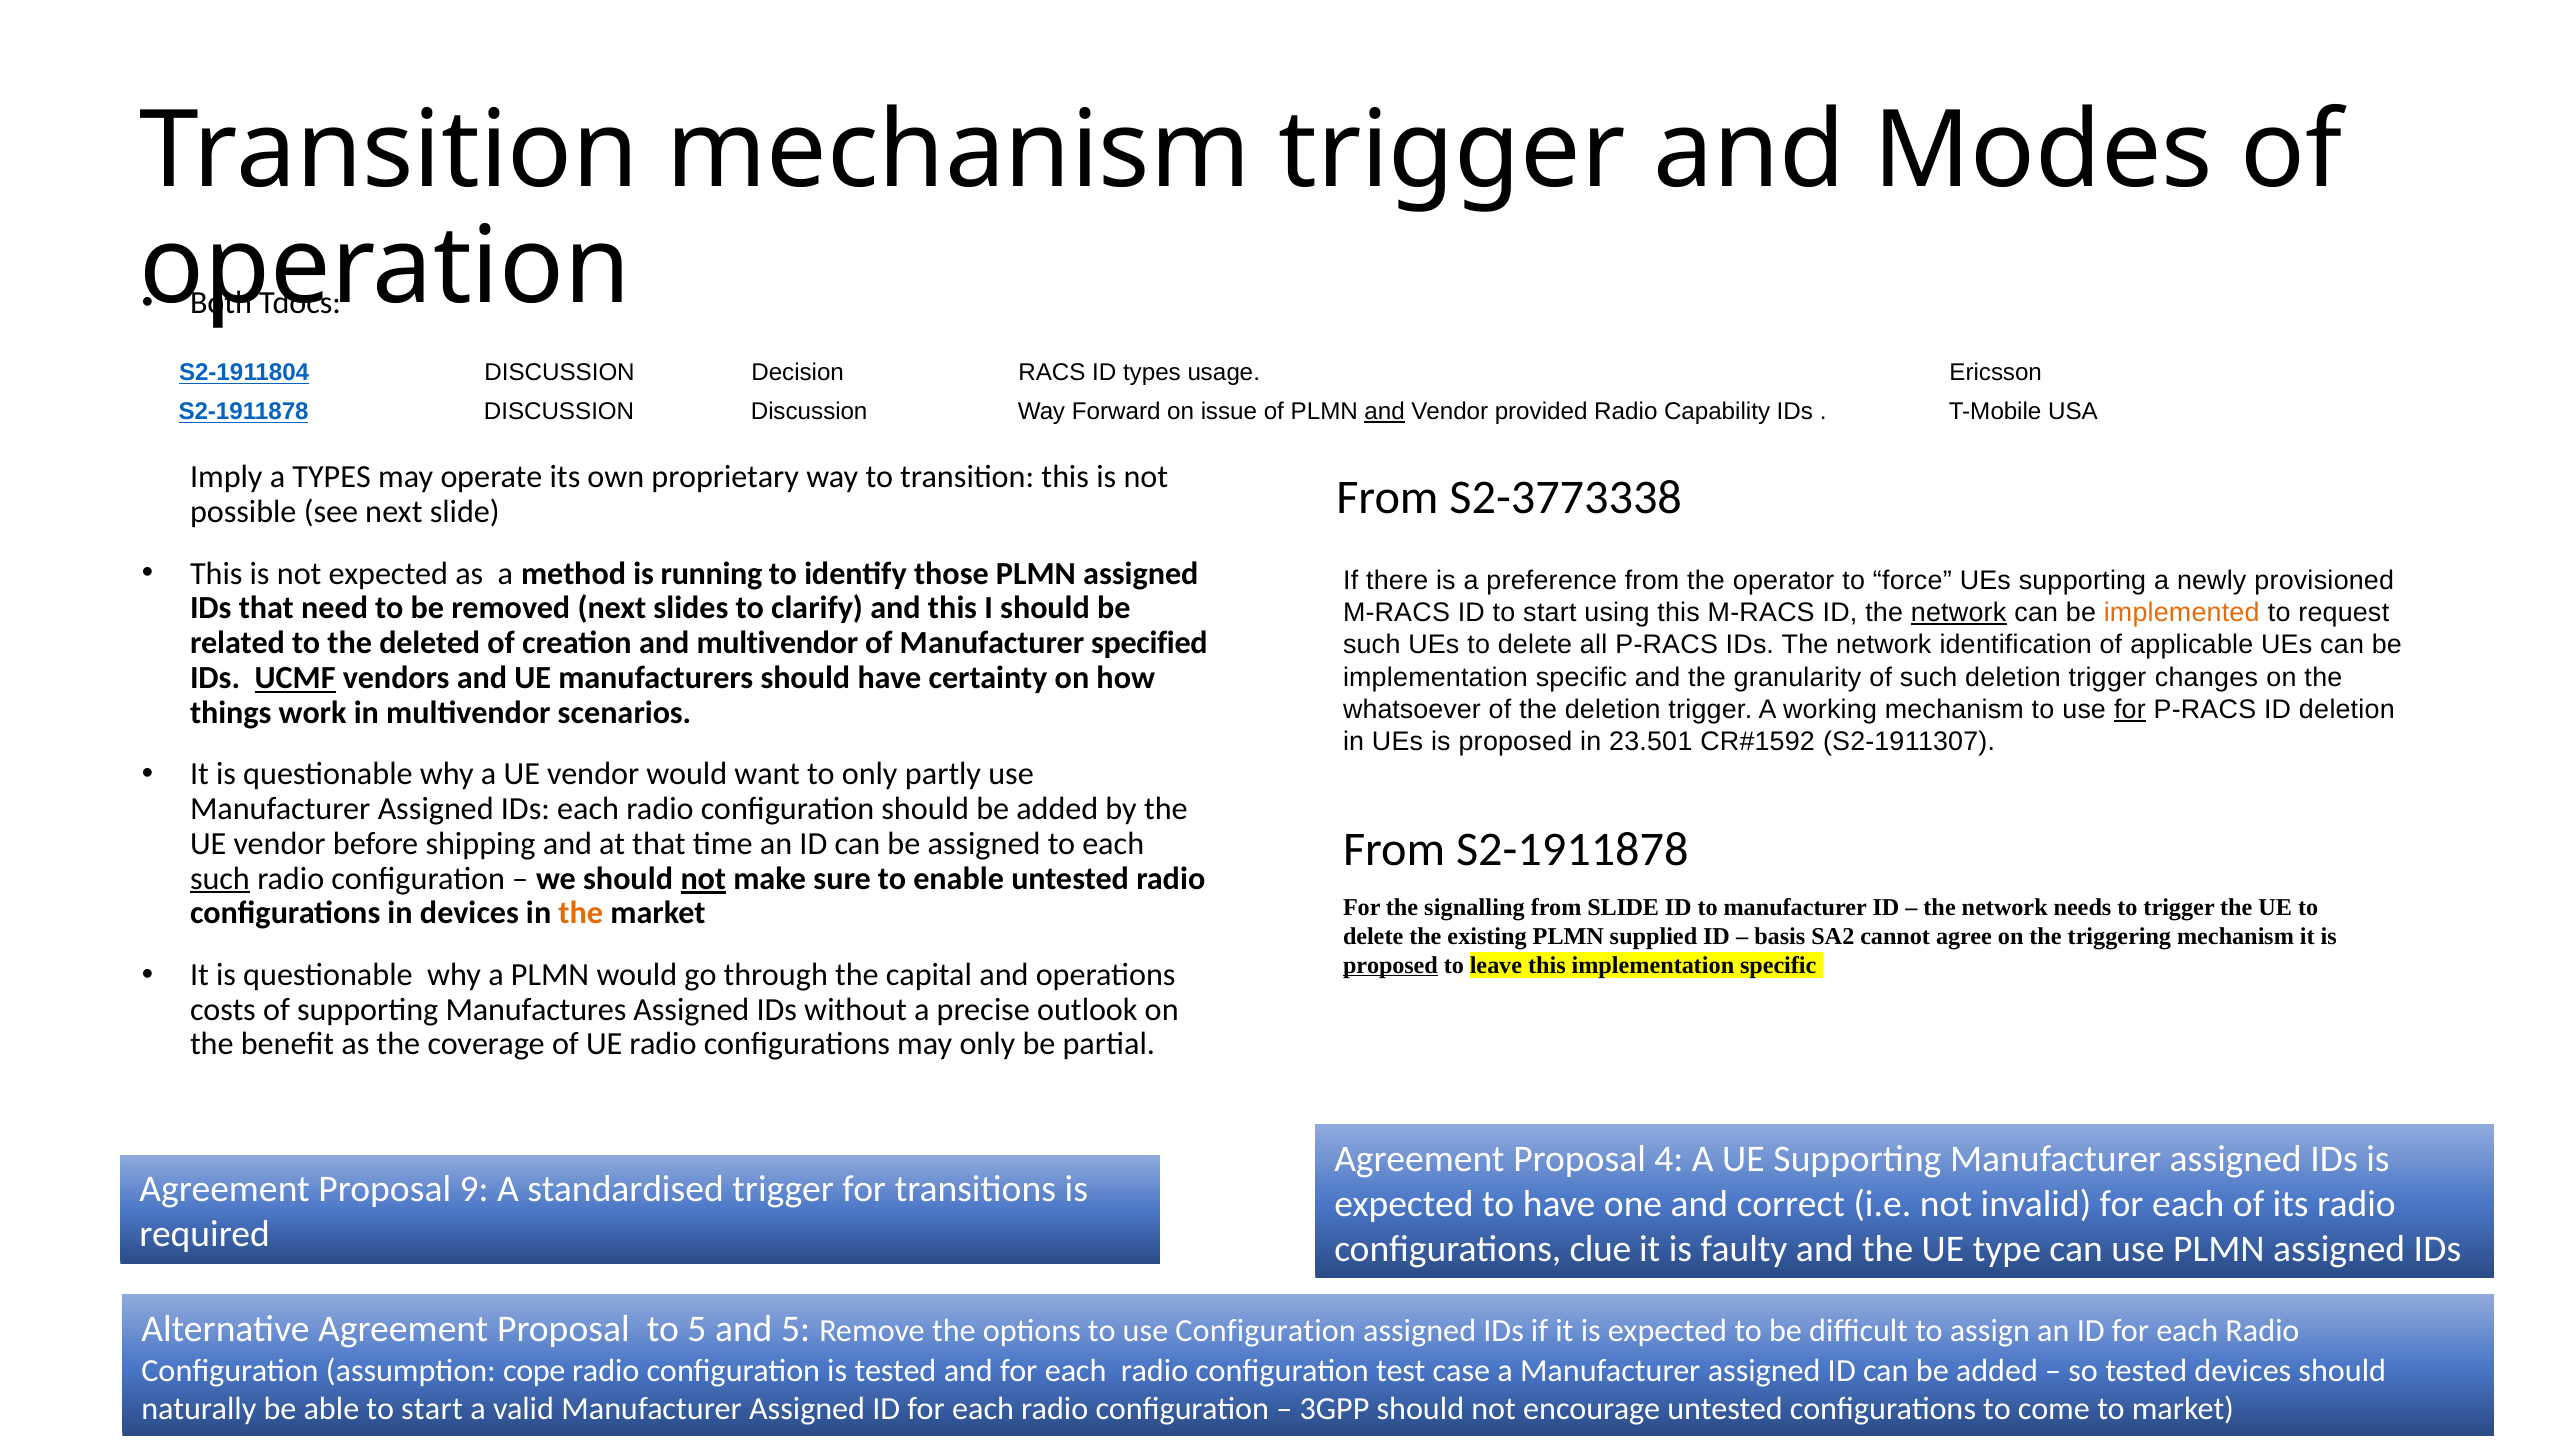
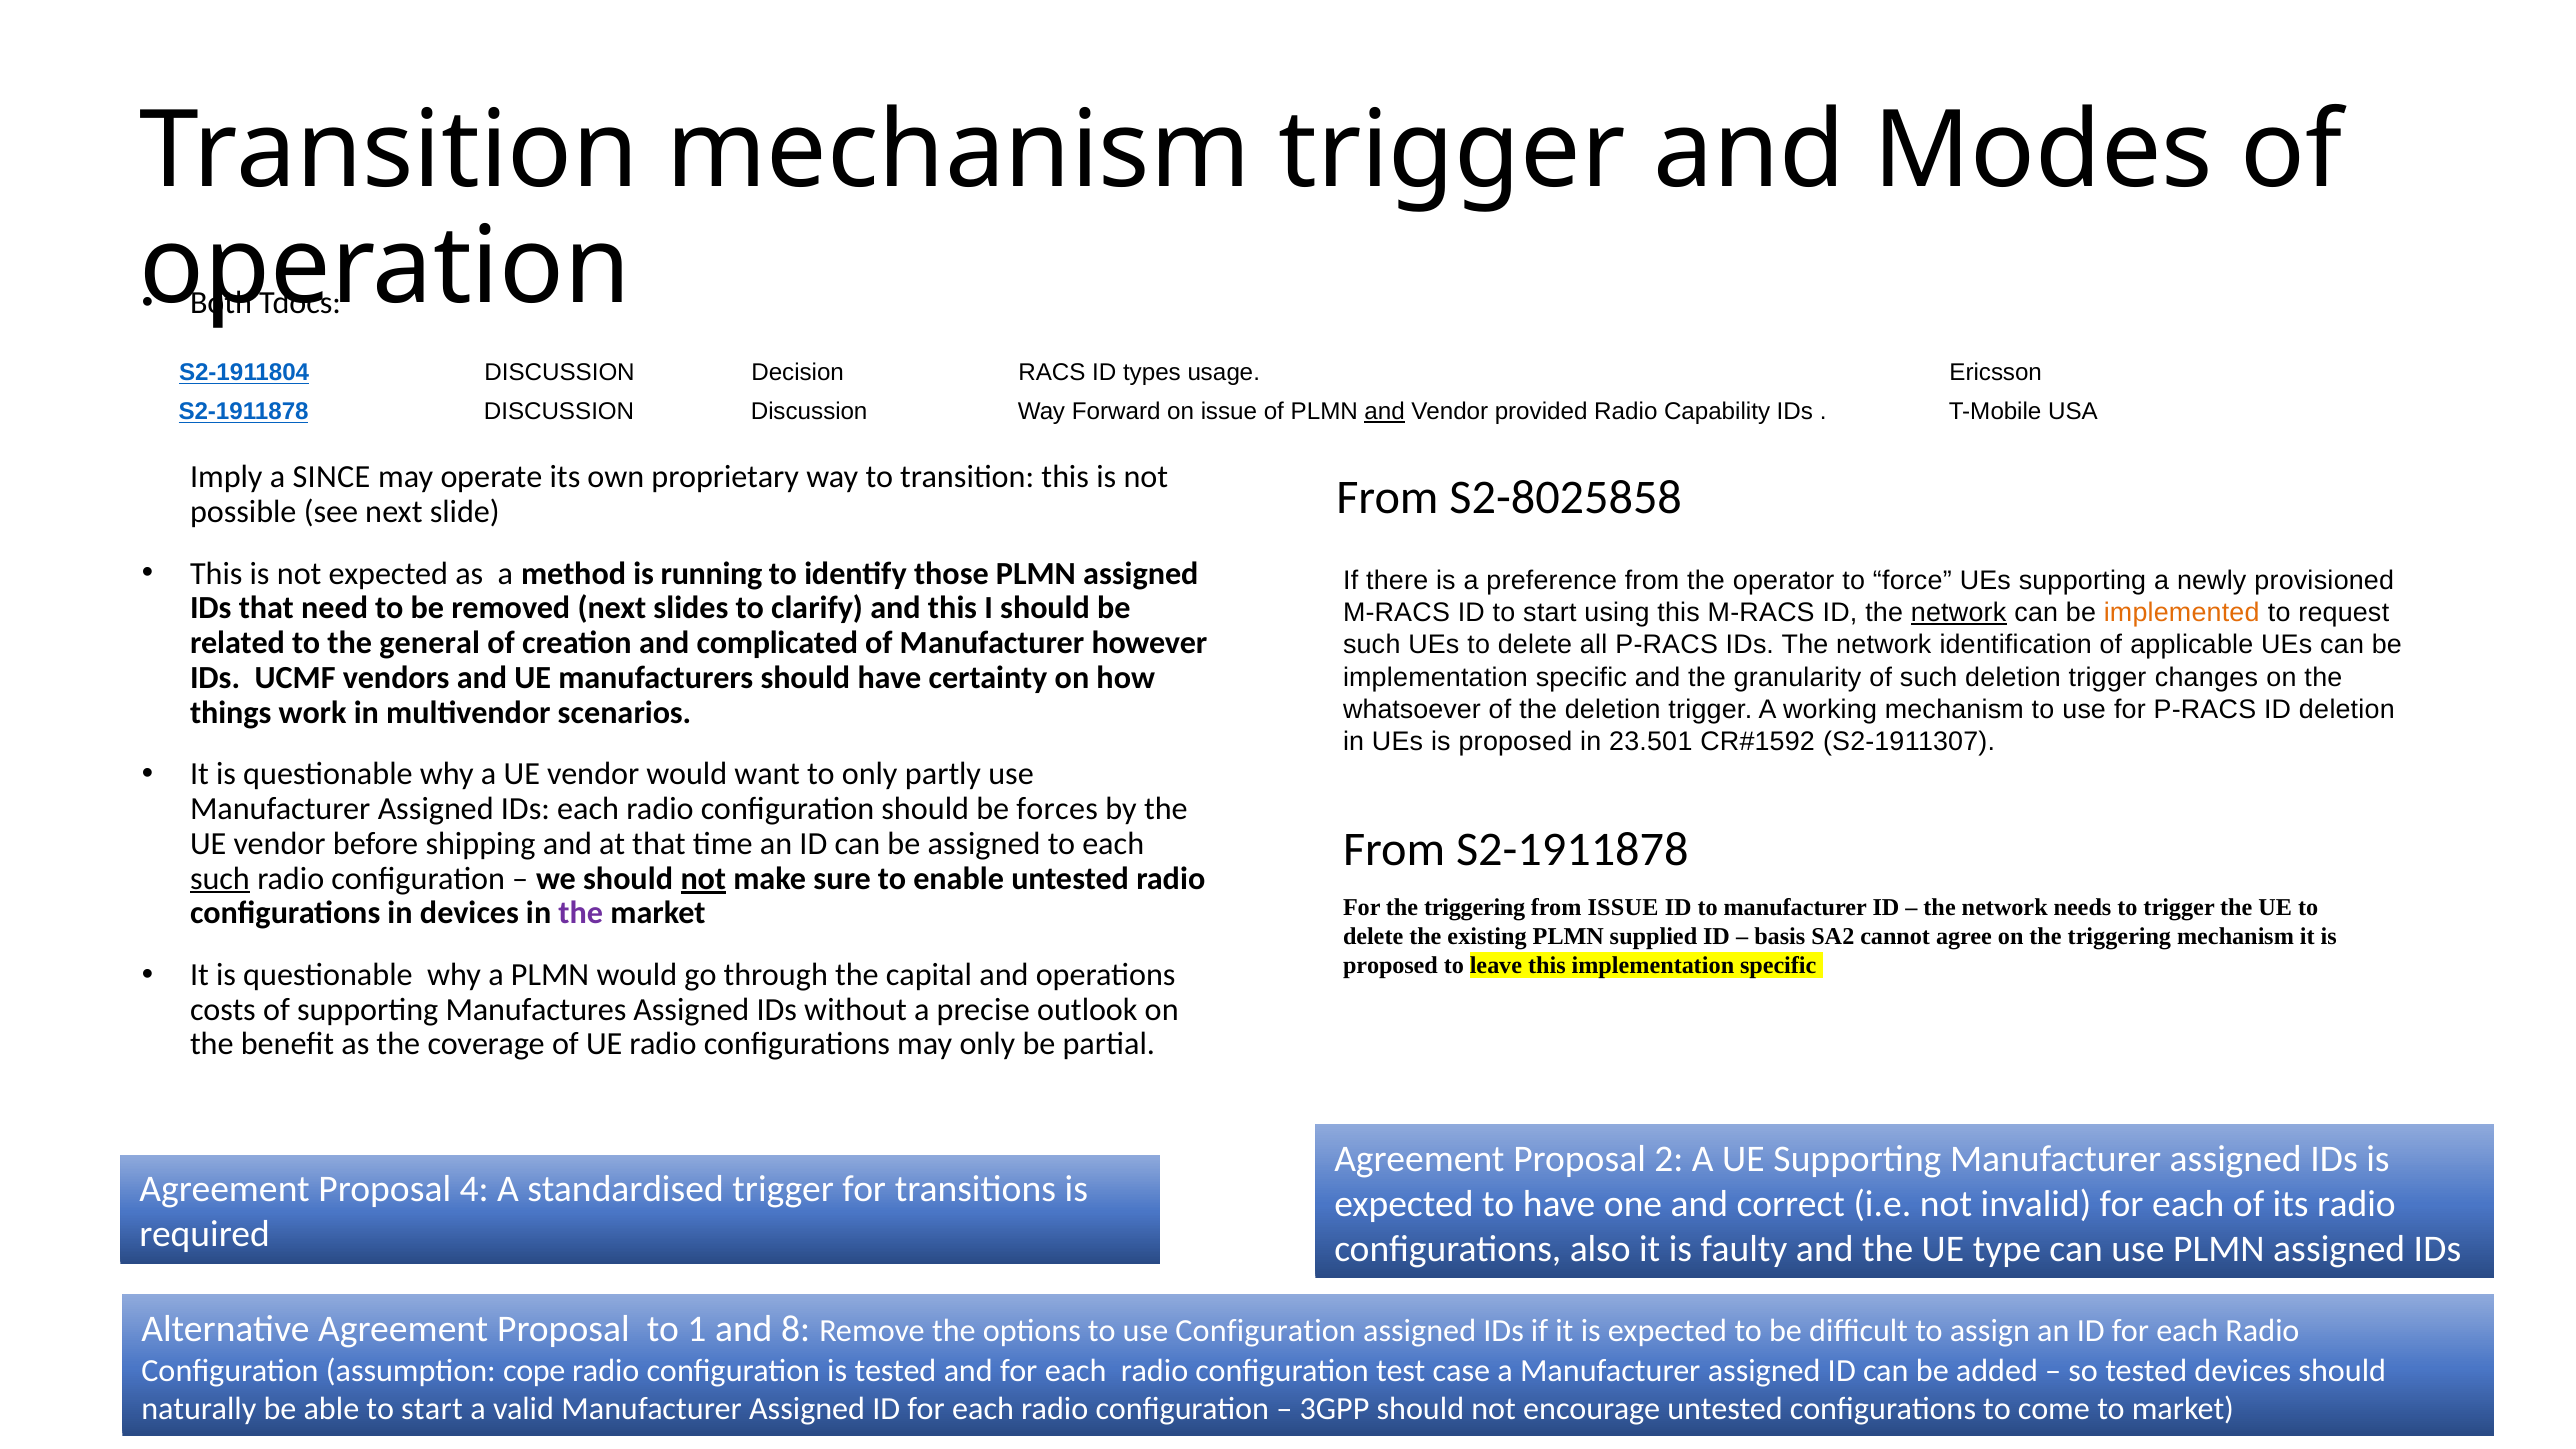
a TYPES: TYPES -> SINCE
S2-3773338: S2-3773338 -> S2-8025858
deleted: deleted -> general
and multivendor: multivendor -> complicated
specified: specified -> however
UCMF underline: present -> none
for at (2130, 709) underline: present -> none
should be added: added -> forces
For the signalling: signalling -> triggering
from SLIDE: SLIDE -> ISSUE
the at (581, 913) colour: orange -> purple
proposed at (1390, 965) underline: present -> none
4: 4 -> 2
9: 9 -> 4
clue: clue -> also
to 5: 5 -> 1
and 5: 5 -> 8
